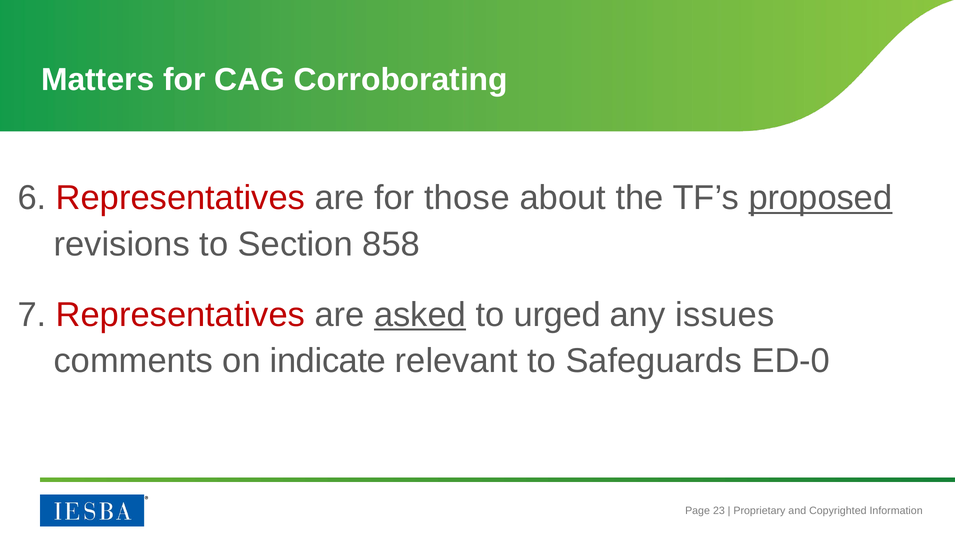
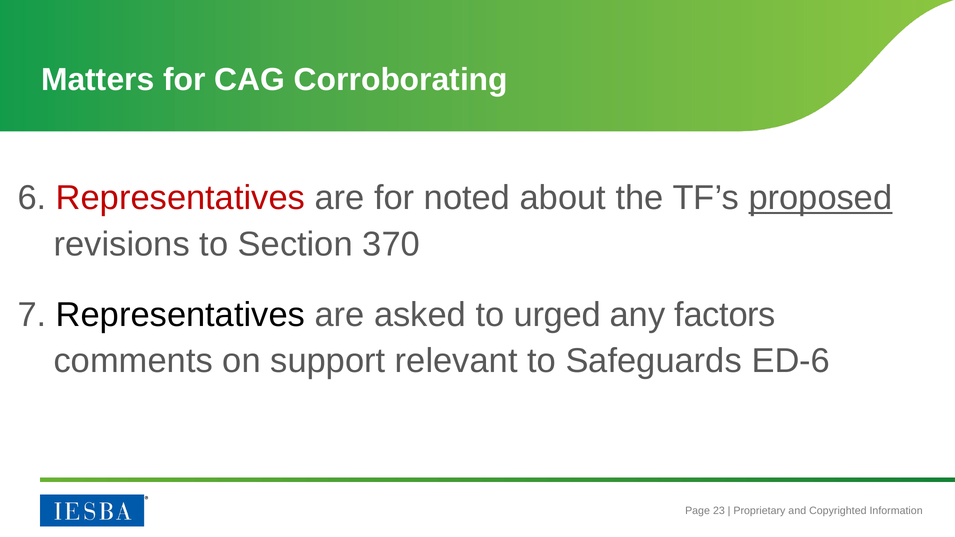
those: those -> noted
858: 858 -> 370
Representatives at (180, 315) colour: red -> black
asked underline: present -> none
issues: issues -> factors
indicate: indicate -> support
ED-0: ED-0 -> ED-6
